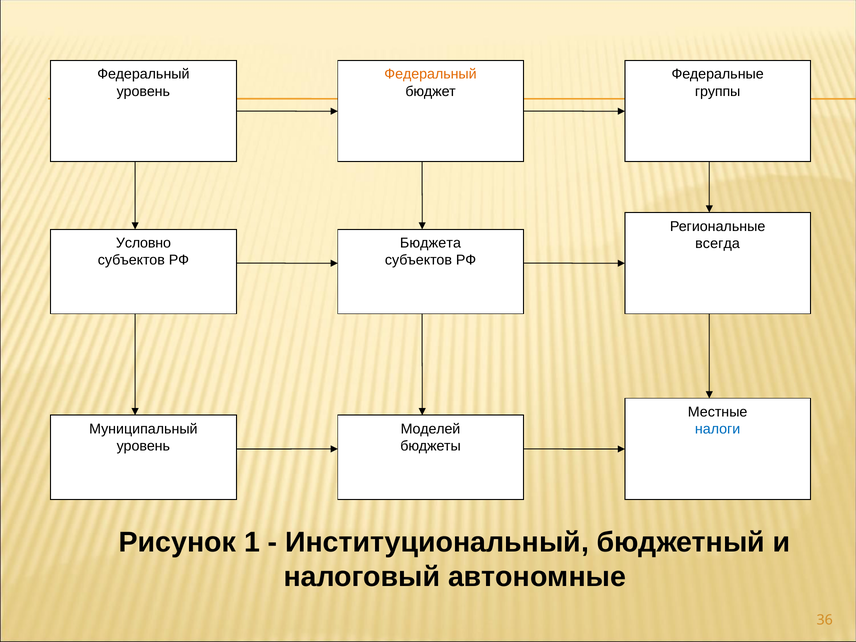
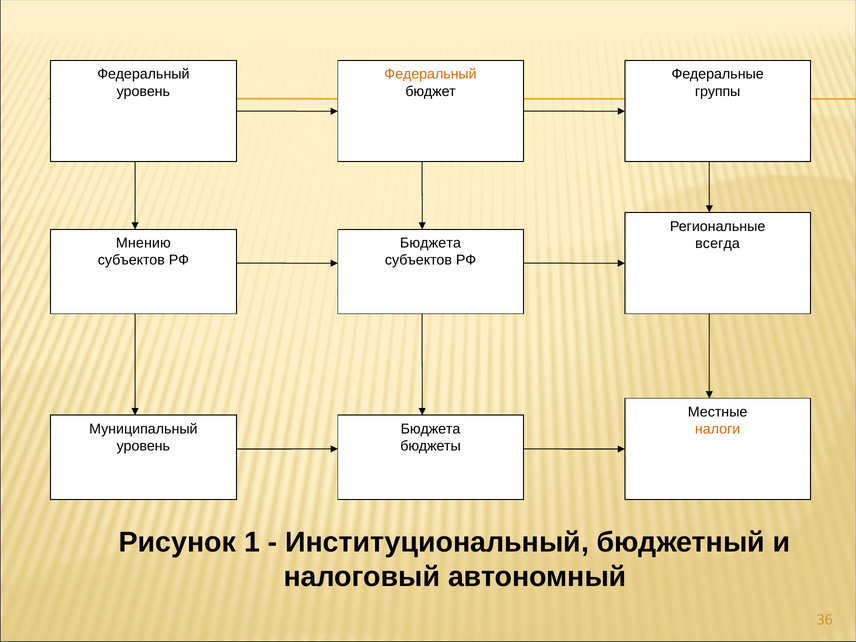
Условно: Условно -> Мнению
Моделей at (431, 429): Моделей -> Бюджета
налоги colour: blue -> orange
автономные: автономные -> автономный
